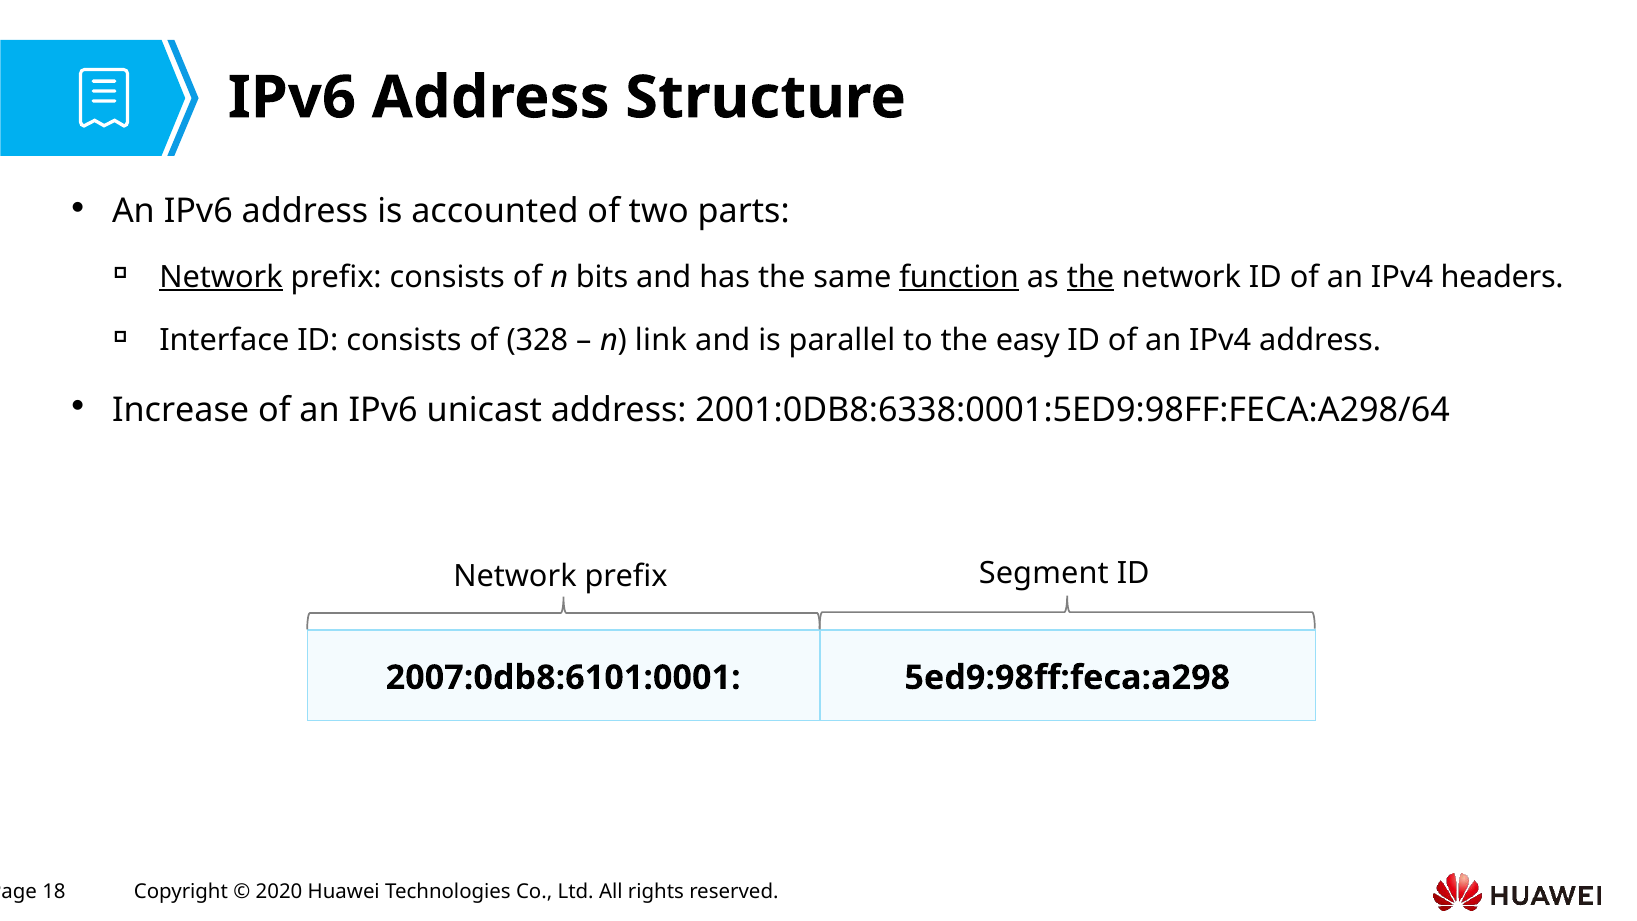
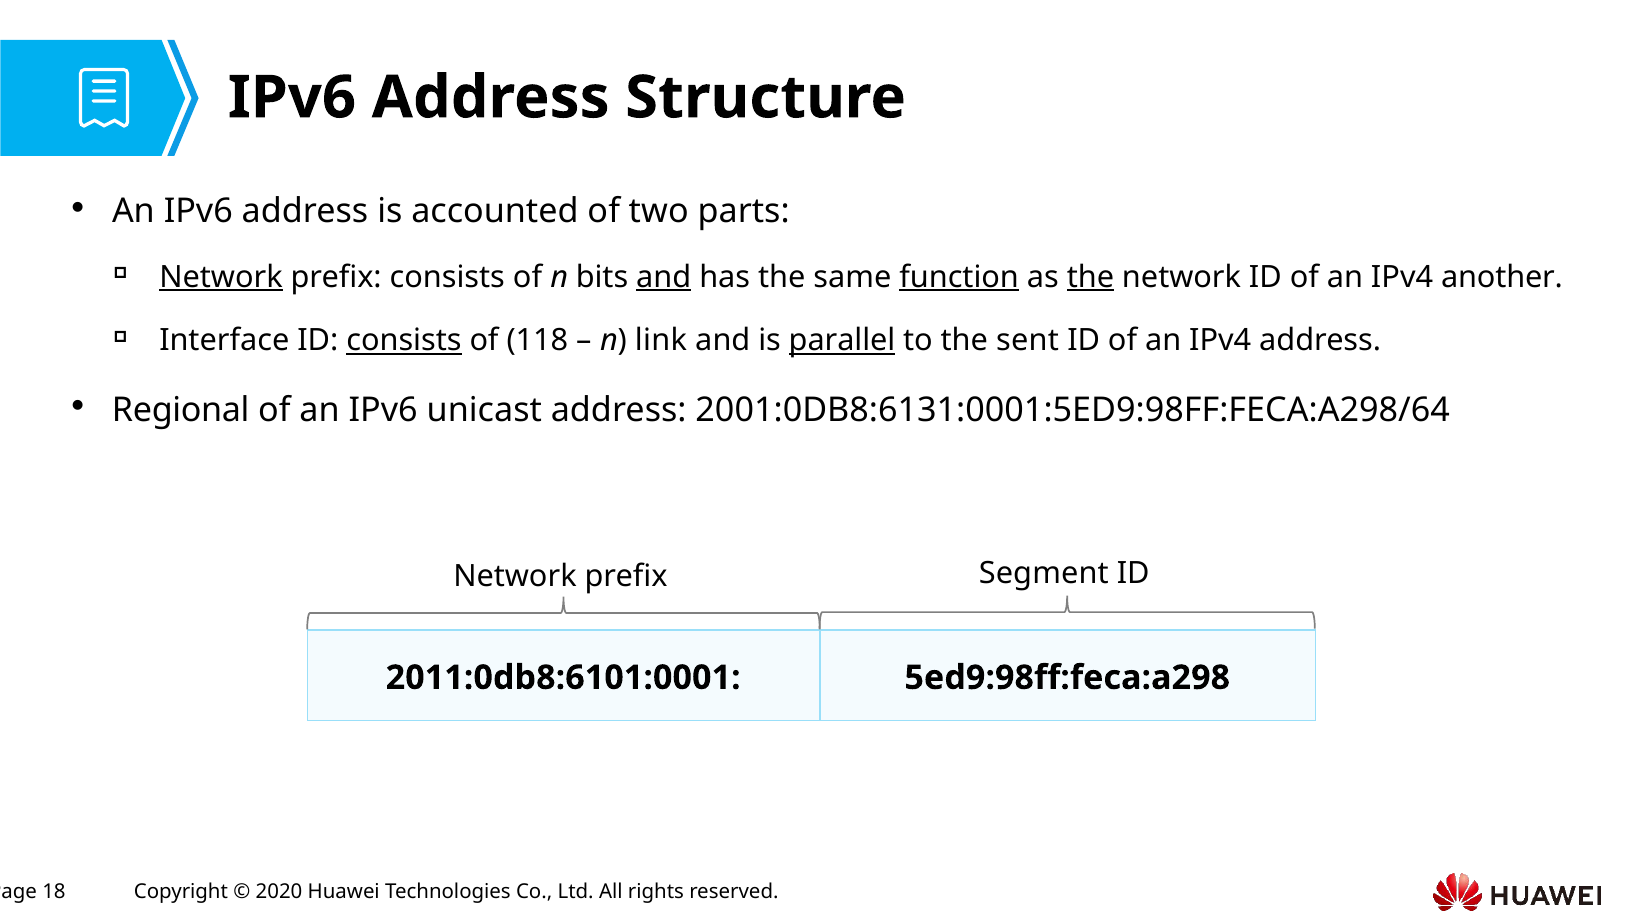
and at (664, 277) underline: none -> present
headers: headers -> another
consists at (404, 341) underline: none -> present
328: 328 -> 118
parallel underline: none -> present
easy: easy -> sent
Increase: Increase -> Regional
2001:0DB8:6338:0001:5ED9:98FF:FECA:A298/64: 2001:0DB8:6338:0001:5ED9:98FF:FECA:A298/64 -> 2001:0DB8:6131:0001:5ED9:98FF:FECA:A298/64
2007:0db8:6101:0001: 2007:0db8:6101:0001 -> 2011:0db8:6101:0001
